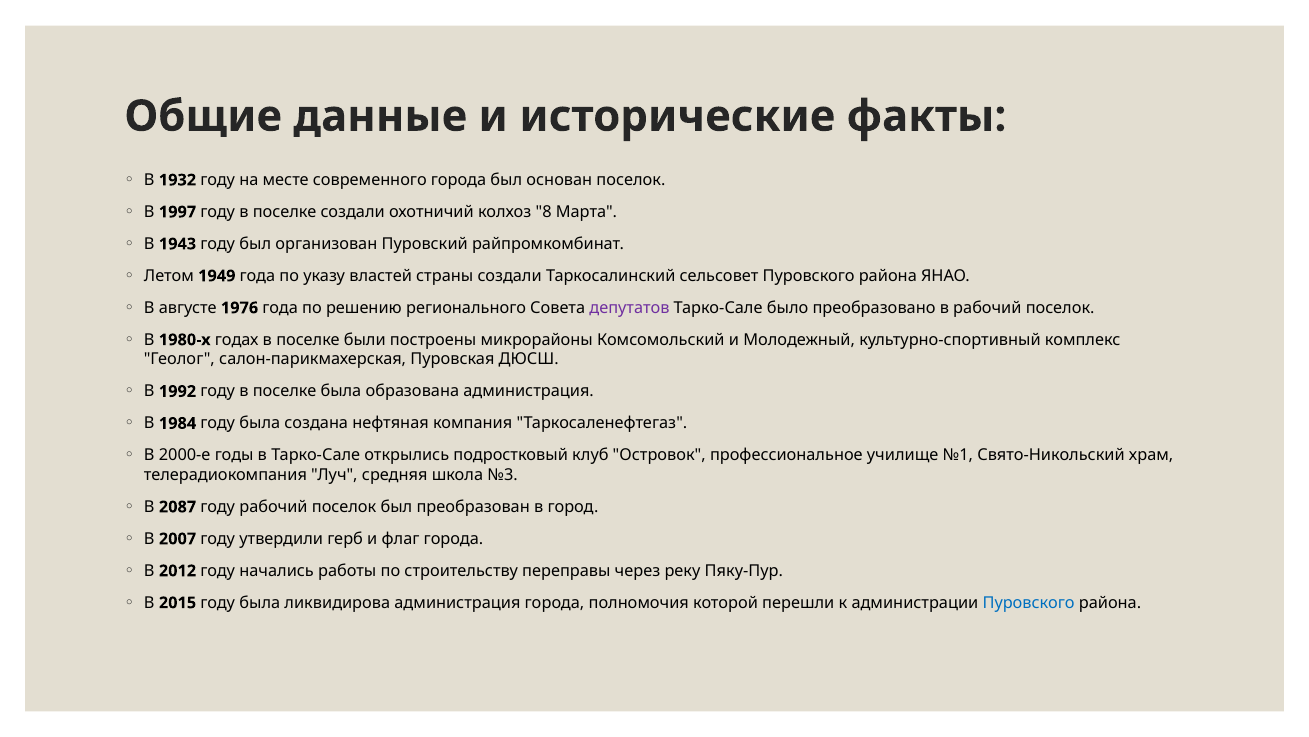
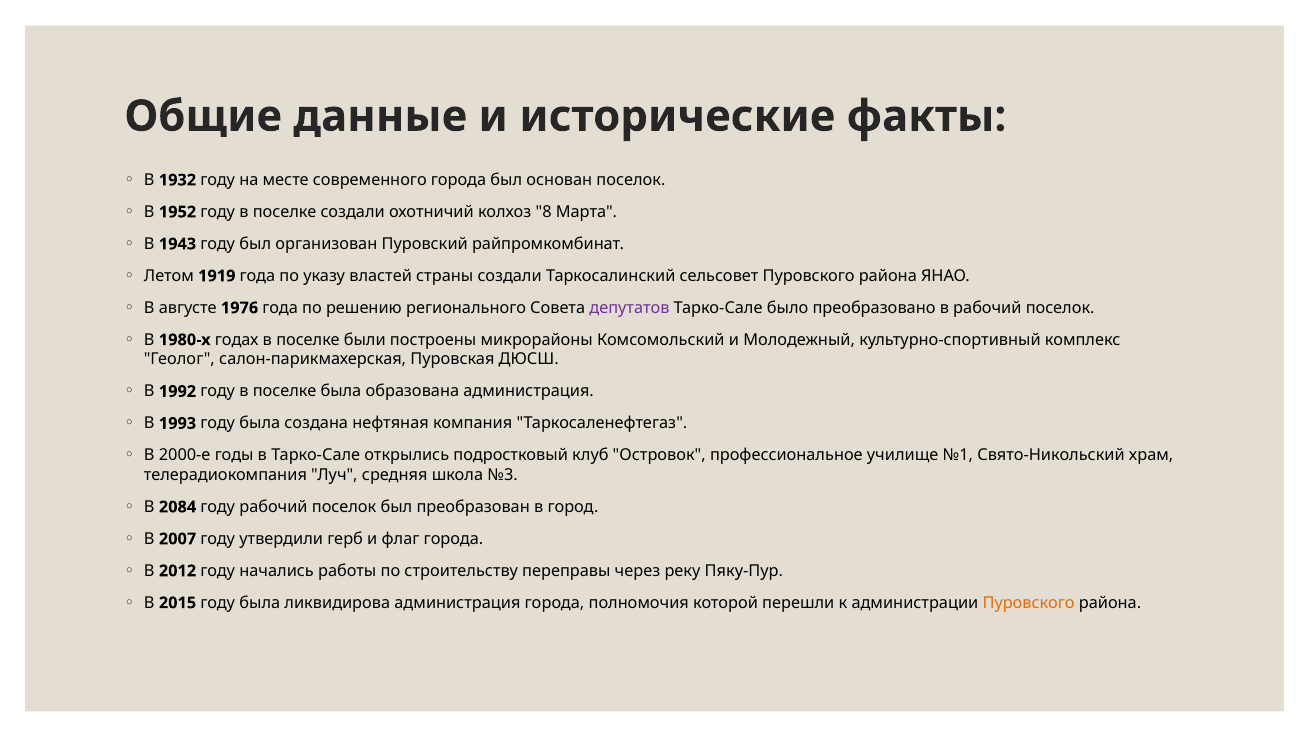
1997: 1997 -> 1952
1949: 1949 -> 1919
1984: 1984 -> 1993
2087: 2087 -> 2084
Пуровского at (1029, 602) colour: blue -> orange
